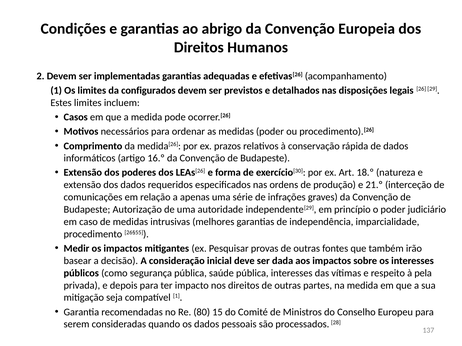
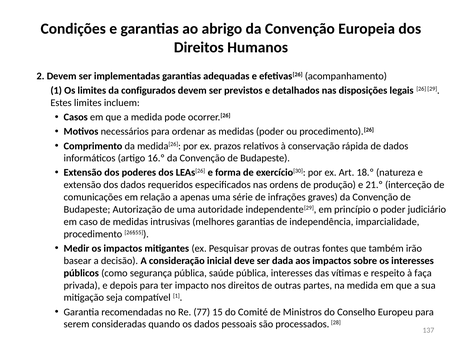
pela: pela -> faça
80: 80 -> 77
